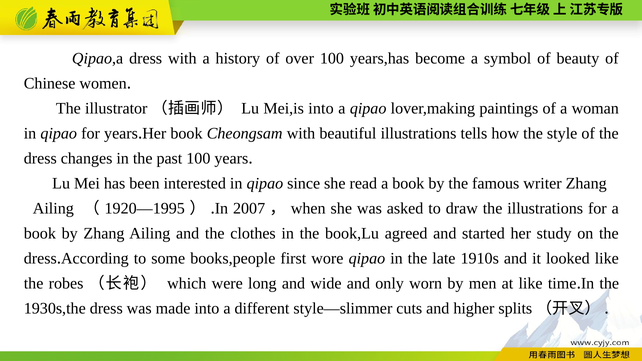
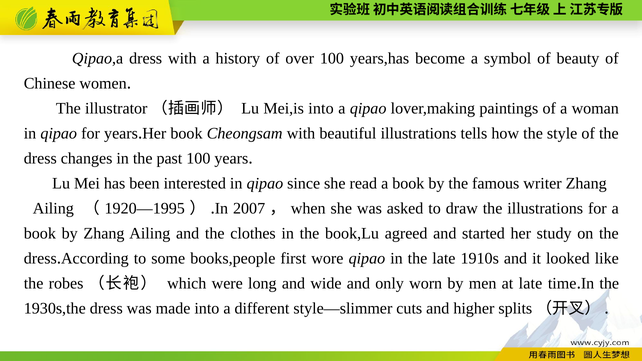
at like: like -> late
